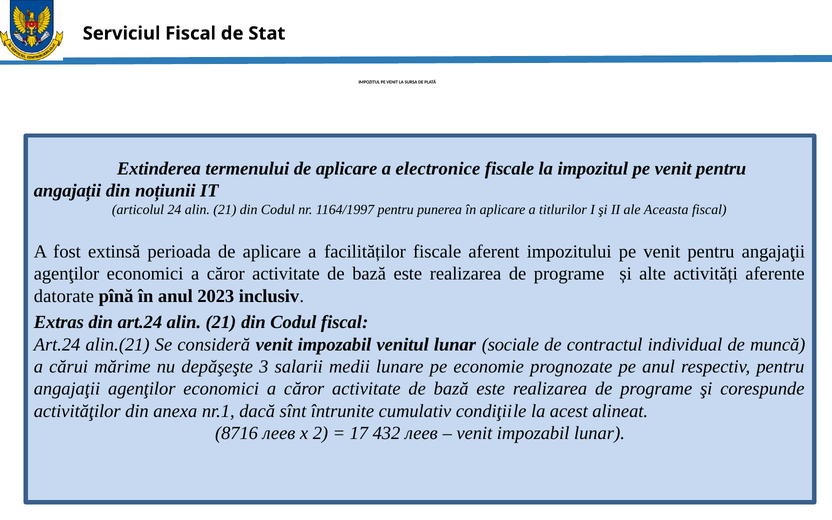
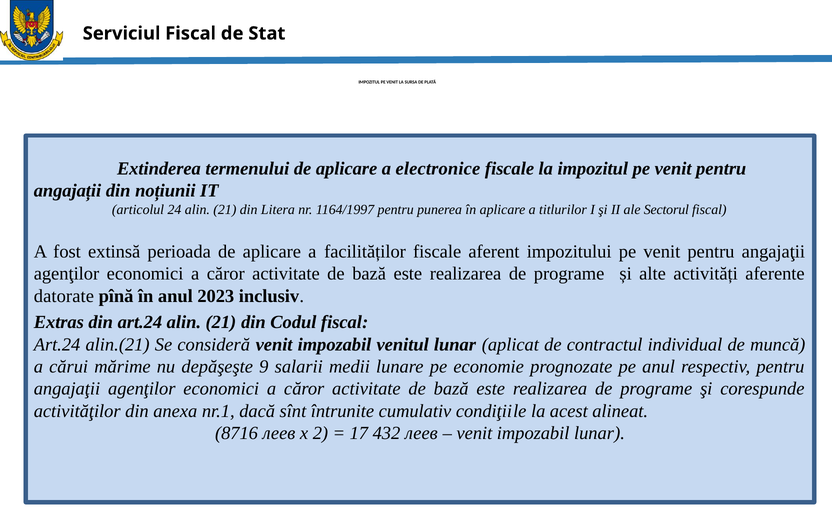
Codul at (278, 210): Codul -> Litera
Aceasta: Aceasta -> Sectorul
sociale: sociale -> aplicat
3: 3 -> 9
